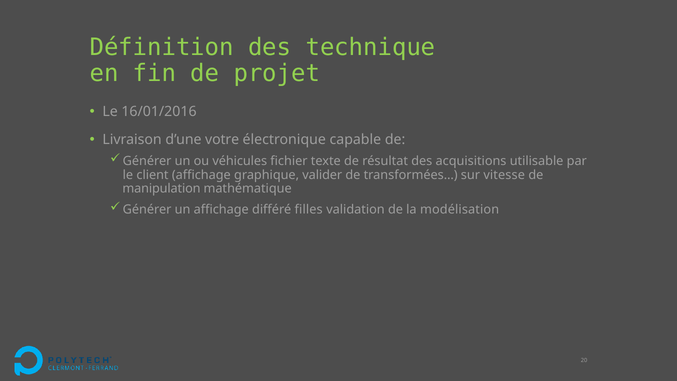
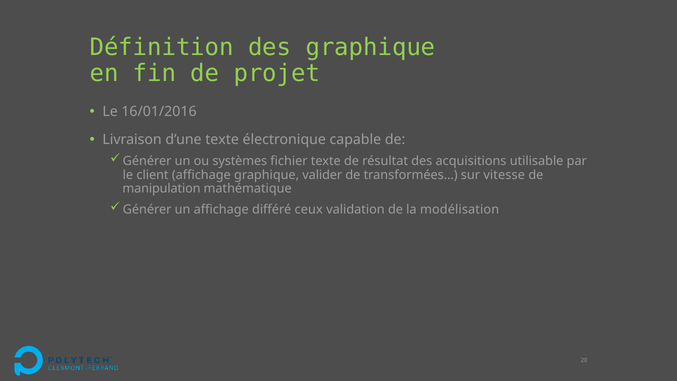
des technique: technique -> graphique
d’une votre: votre -> texte
véhicules: véhicules -> systèmes
filles: filles -> ceux
